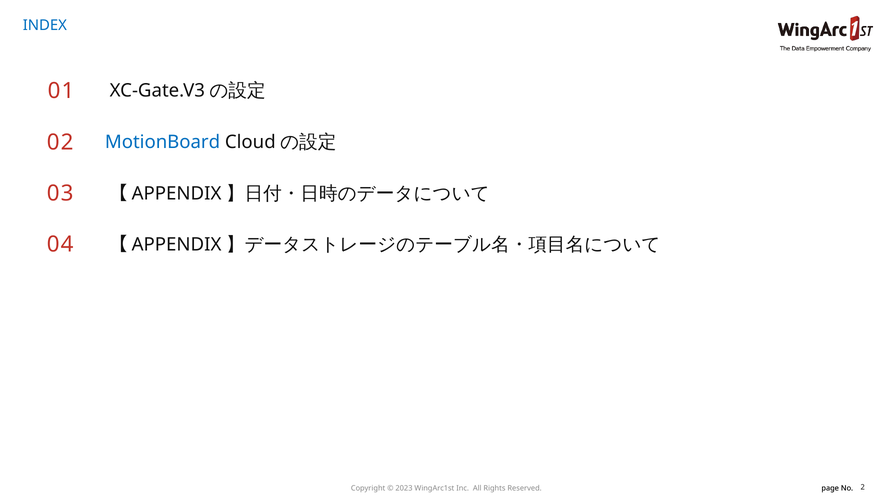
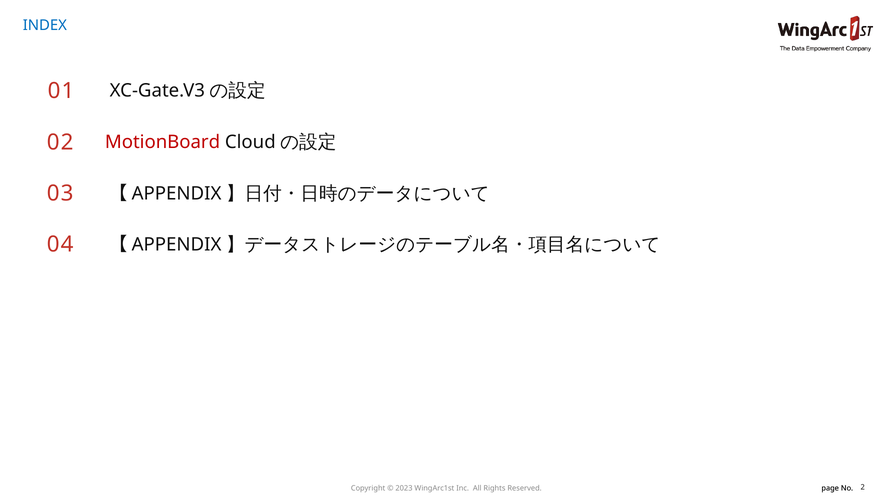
MotionBoard colour: blue -> red
